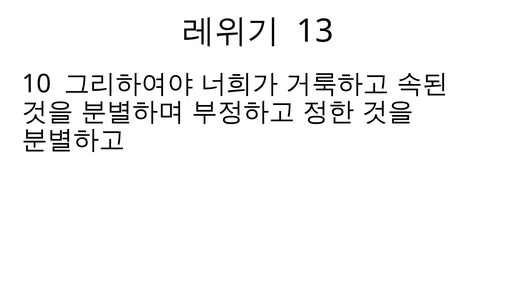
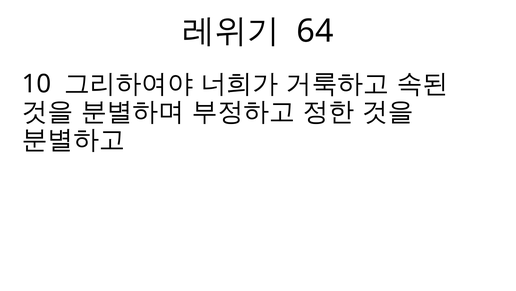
13: 13 -> 64
